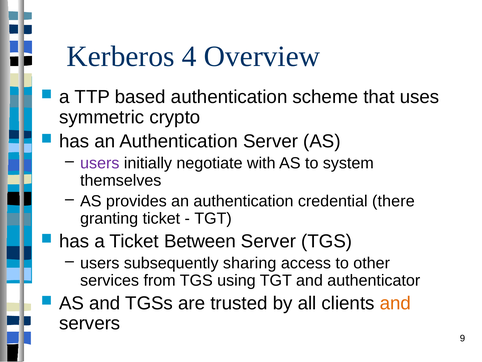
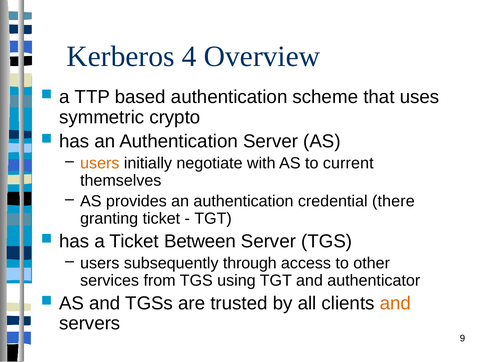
users at (100, 163) colour: purple -> orange
system: system -> current
sharing: sharing -> through
